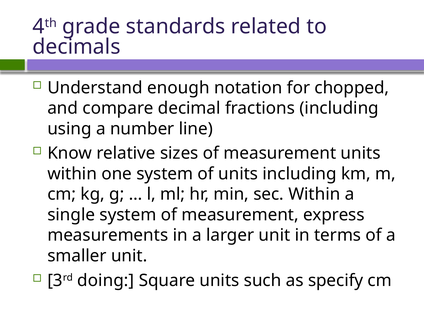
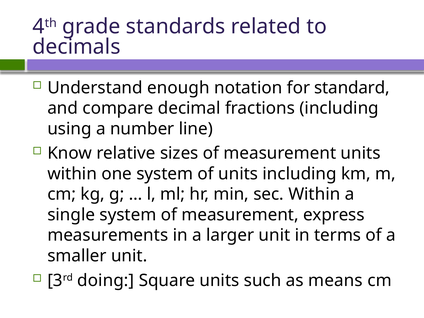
chopped: chopped -> standard
specify: specify -> means
